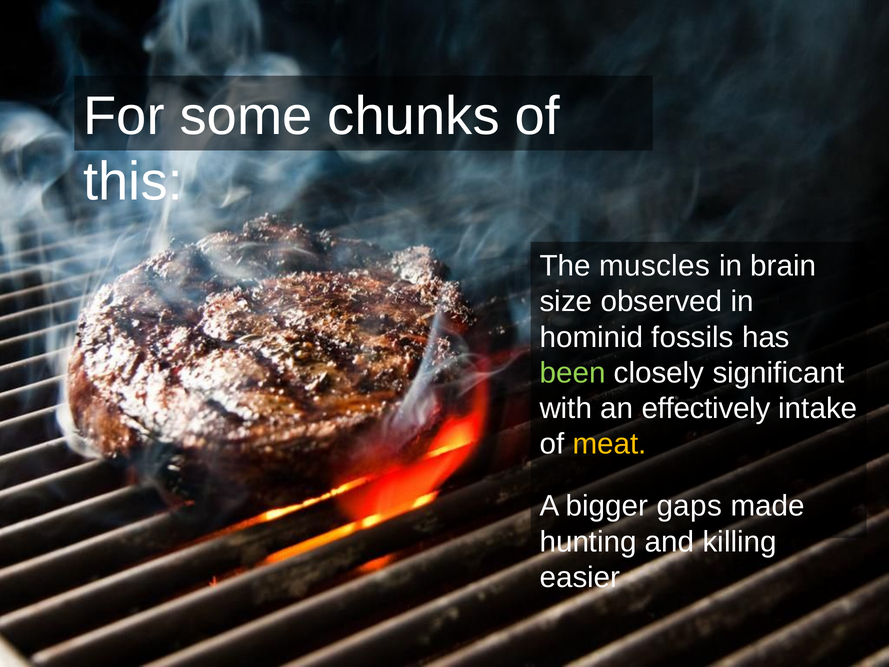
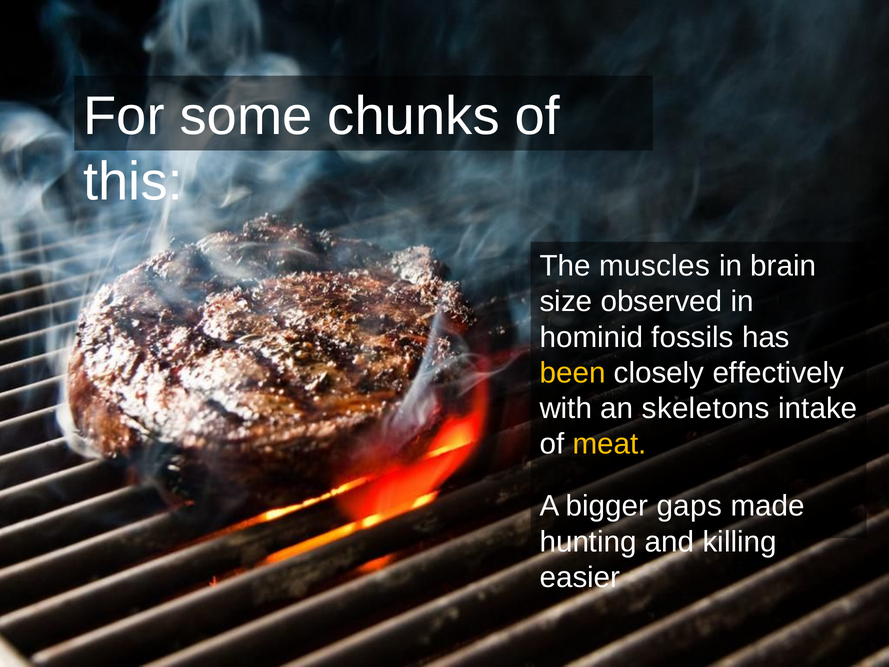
been colour: light green -> yellow
significant: significant -> effectively
effectively: effectively -> skeletons
